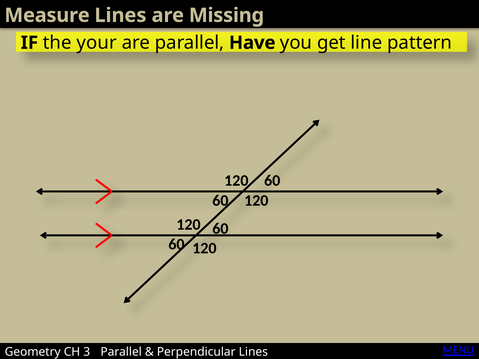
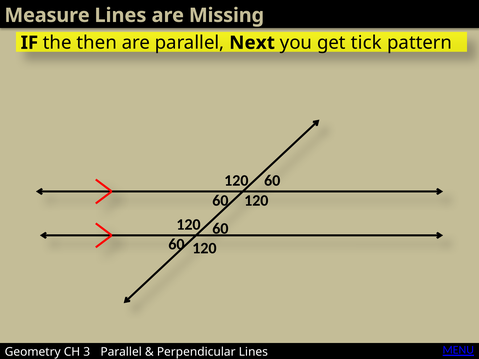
your: your -> then
Have: Have -> Next
line: line -> tick
